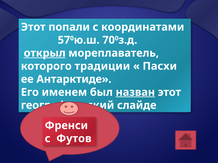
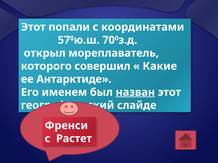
открыл underline: present -> none
традиции: традиции -> совершил
Пасхи: Пасхи -> Какие
Футов: Футов -> Растет
